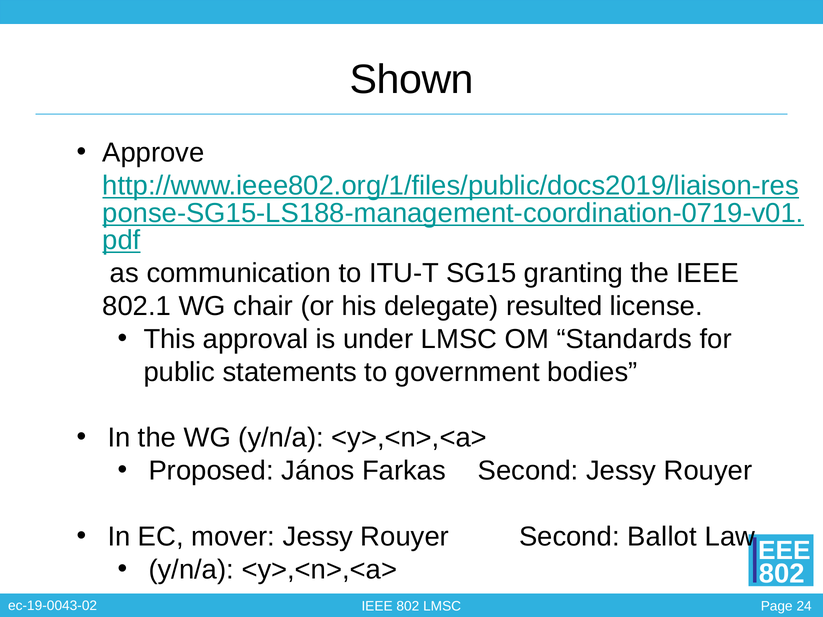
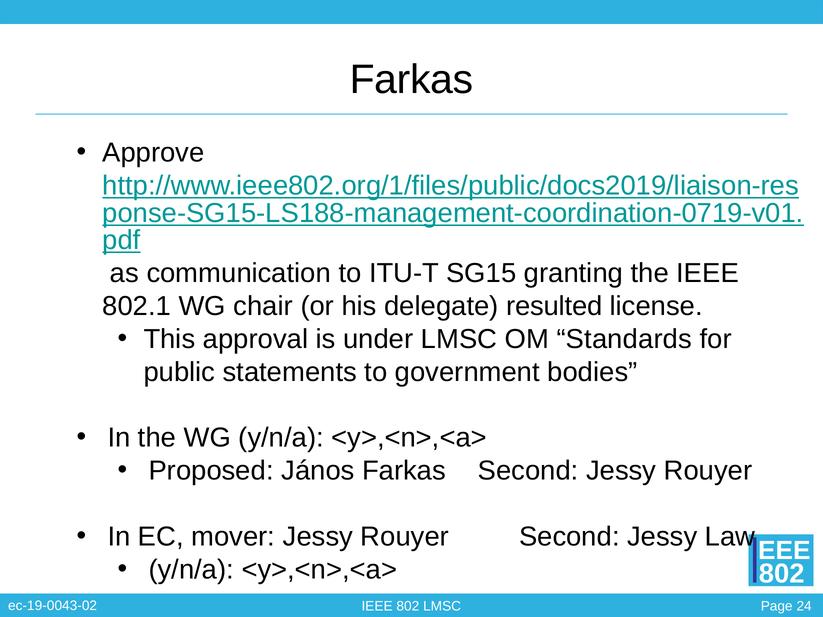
Shown at (412, 80): Shown -> Farkas
Rouyer Second Ballot: Ballot -> Jessy
